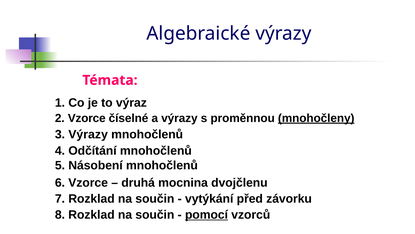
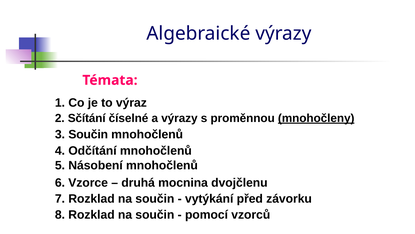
2 Vzorce: Vzorce -> Sčítání
3 Výrazy: Výrazy -> Součin
pomocí underline: present -> none
